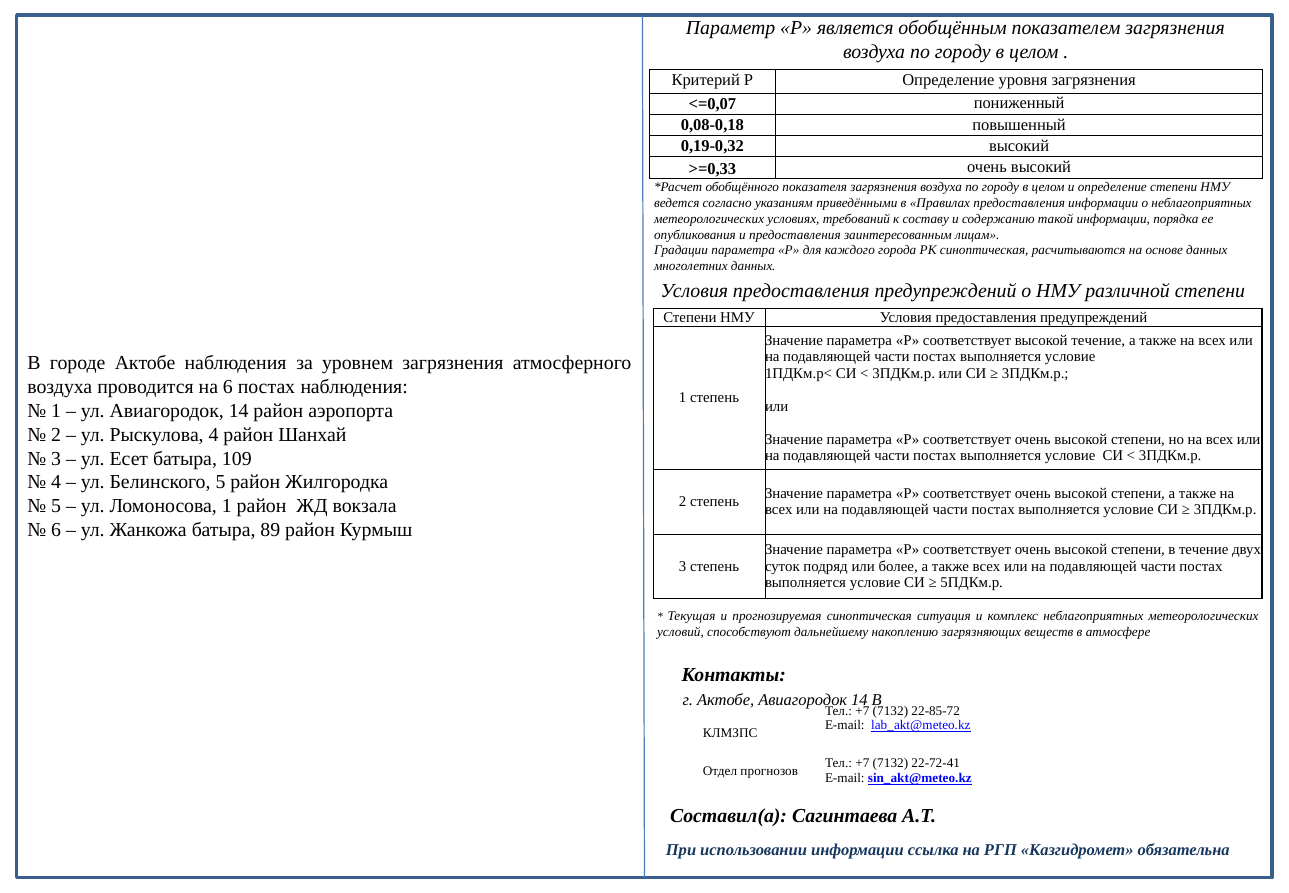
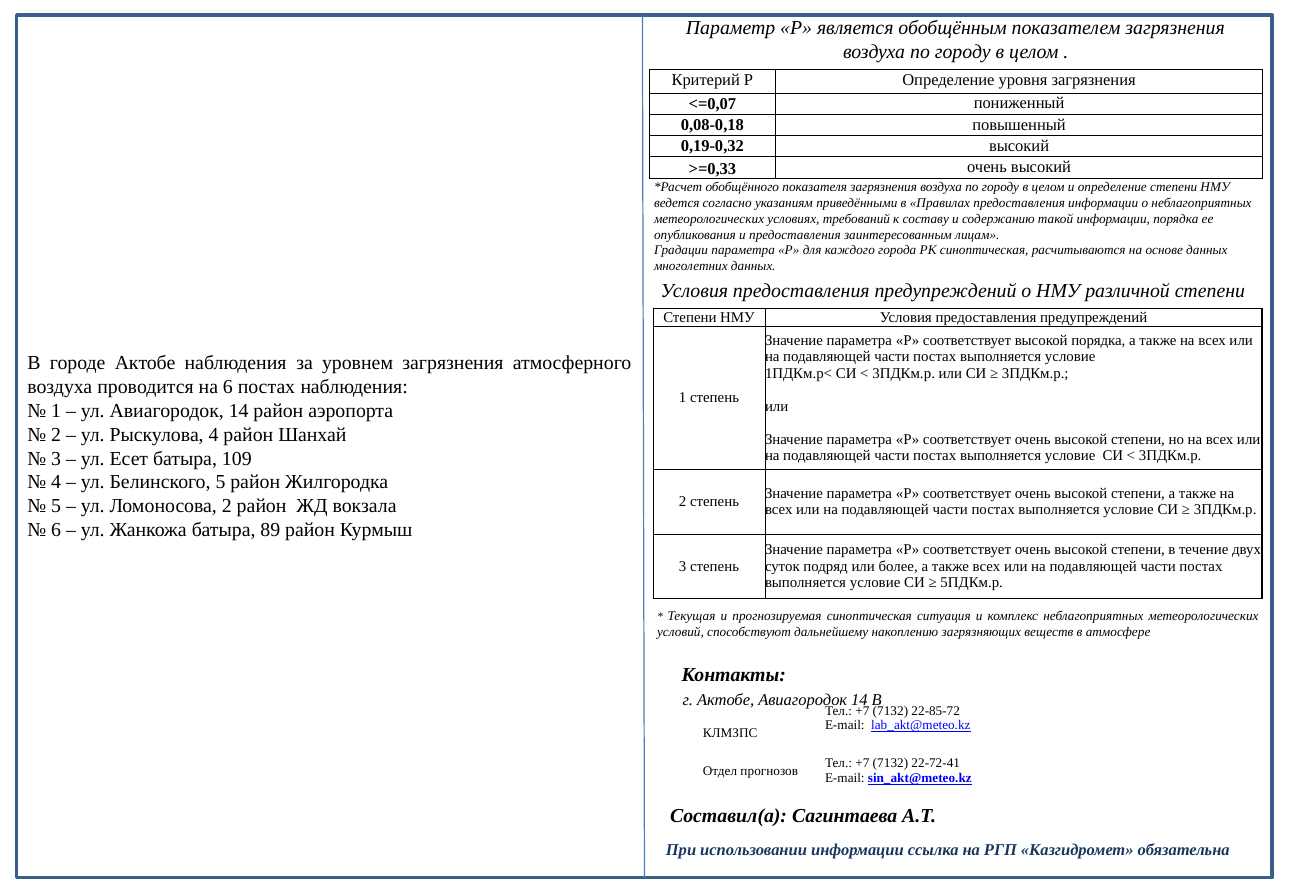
высокой течение: течение -> порядка
Ломоносова 1: 1 -> 2
